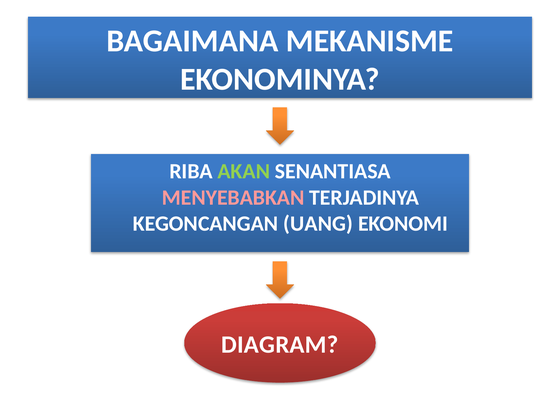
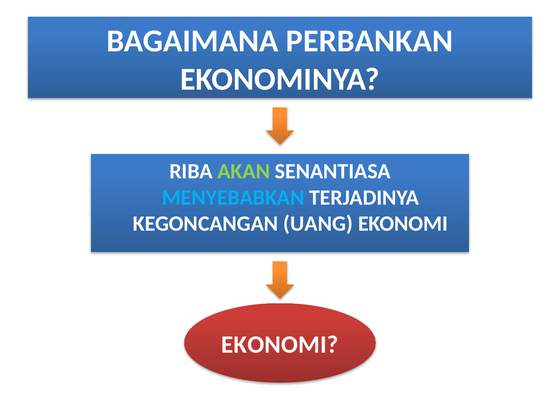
MEKANISME: MEKANISME -> PERBANKAN
MENYEBABKAN colour: pink -> light blue
DIAGRAM at (280, 345): DIAGRAM -> EKONOMI
